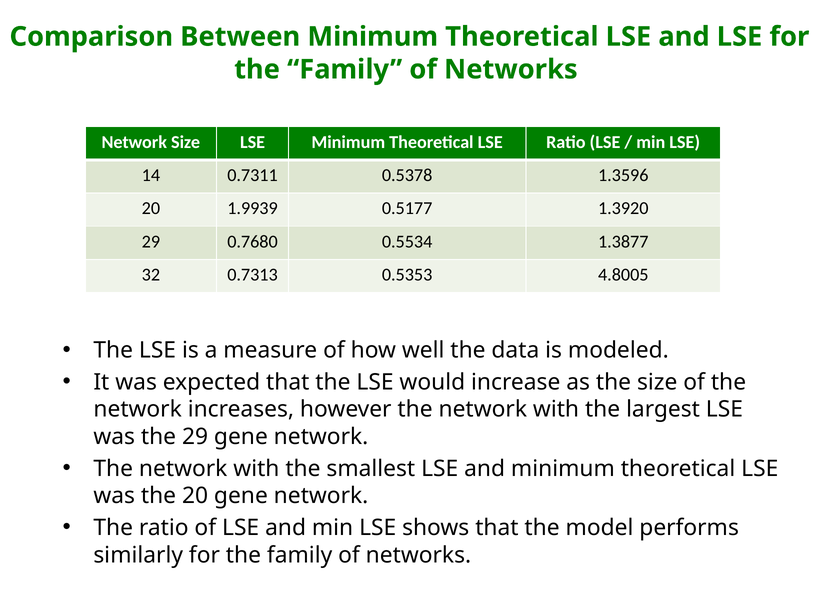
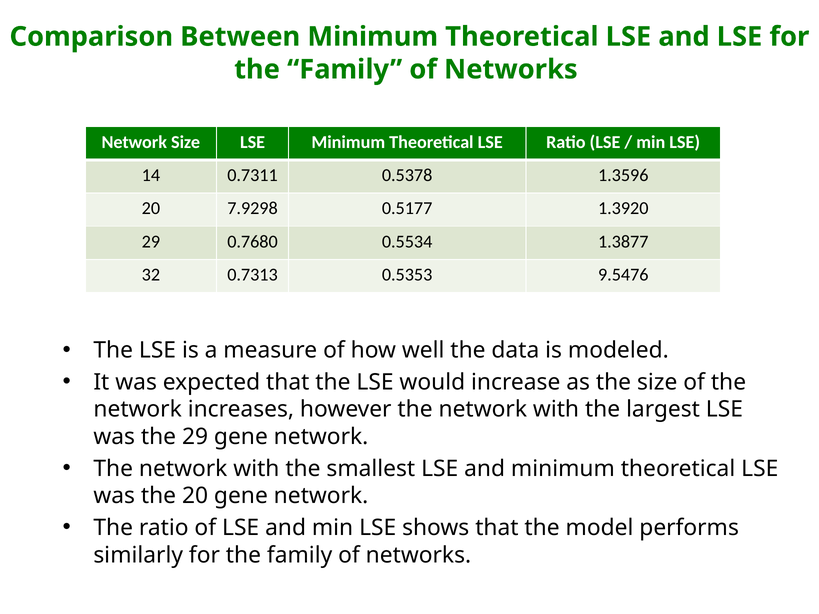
1.9939: 1.9939 -> 7.9298
4.8005: 4.8005 -> 9.5476
